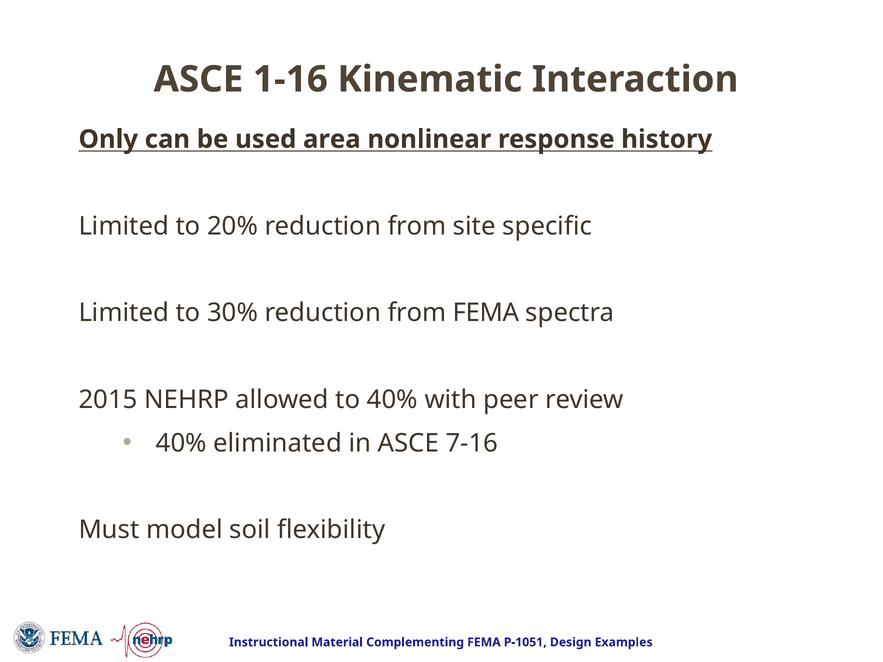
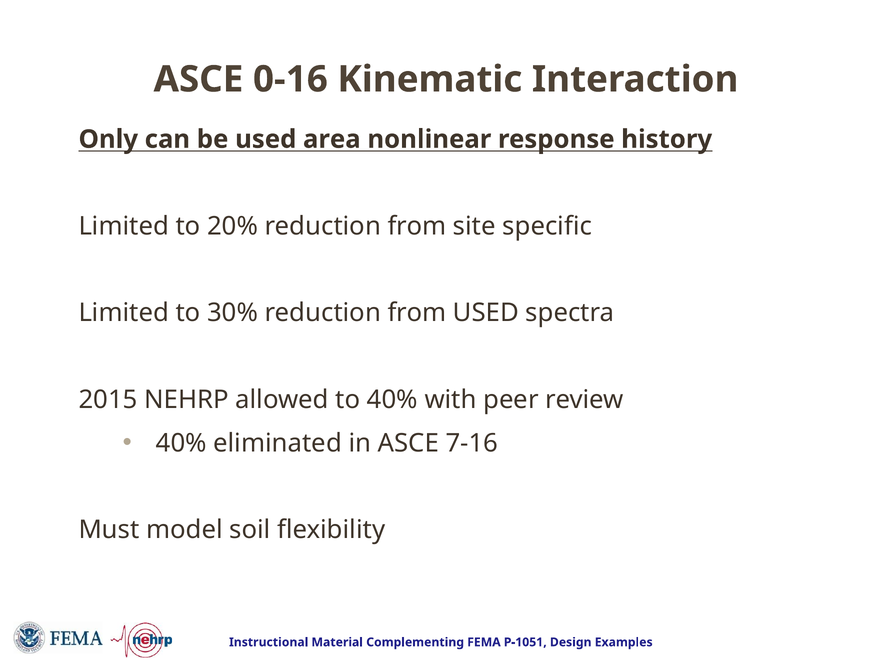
1-16: 1-16 -> 0-16
from FEMA: FEMA -> USED
